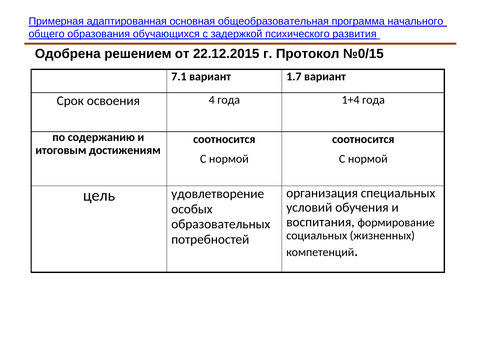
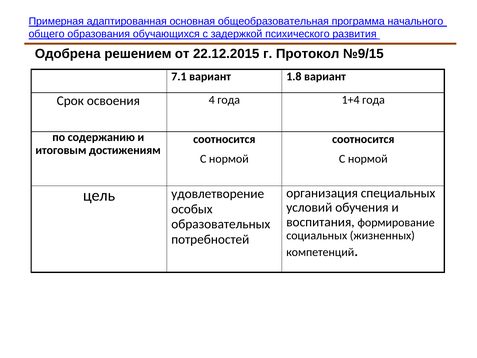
№0/15: №0/15 -> №9/15
1.7: 1.7 -> 1.8
